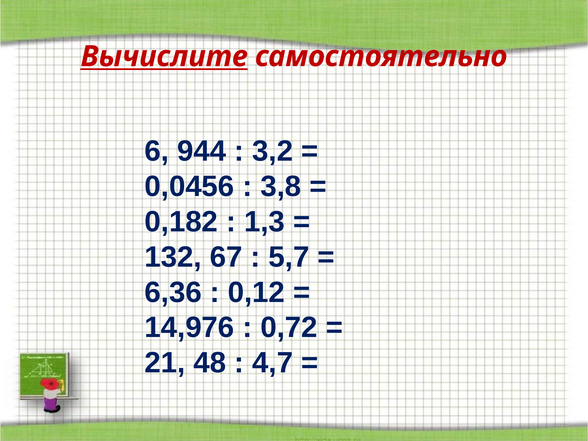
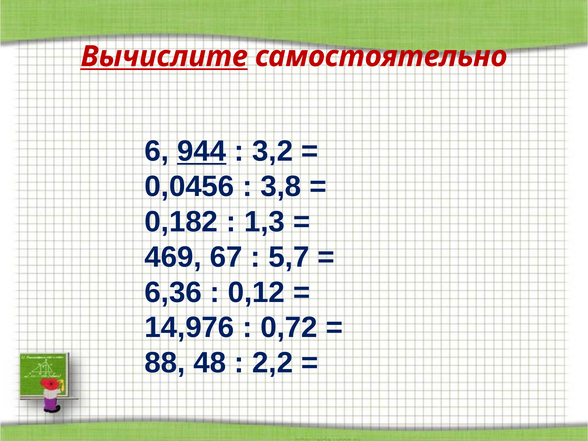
944 underline: none -> present
132: 132 -> 469
21: 21 -> 88
4,7: 4,7 -> 2,2
